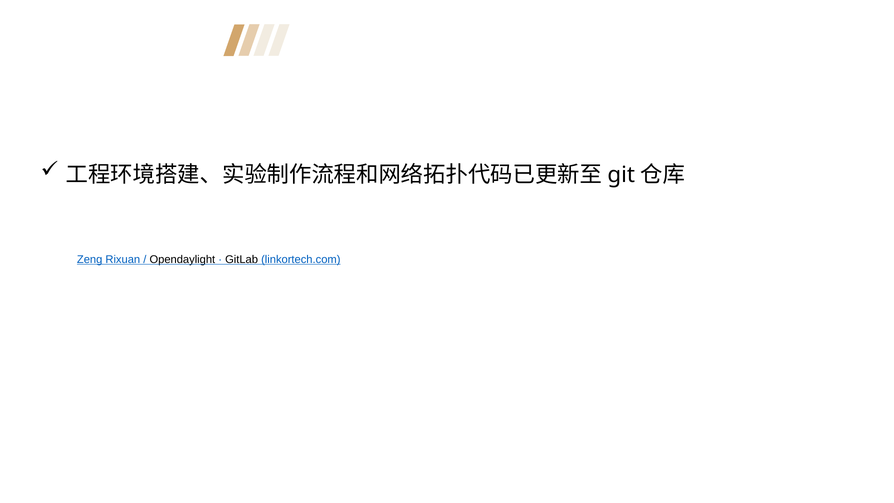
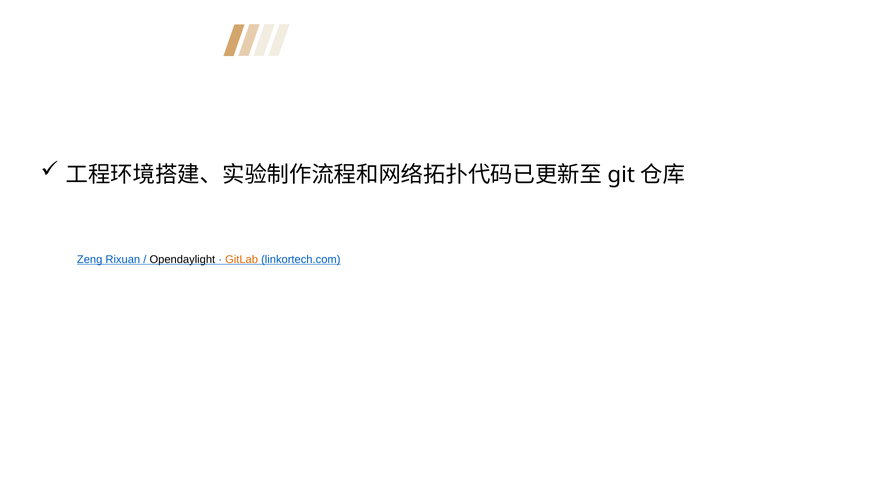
GitLab colour: black -> orange
